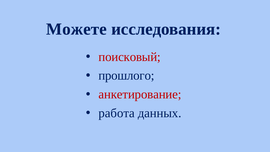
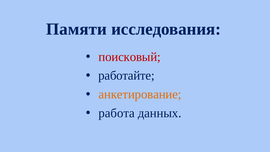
Можете: Можете -> Памяти
прошлого: прошлого -> работайте
анкетирование colour: red -> orange
